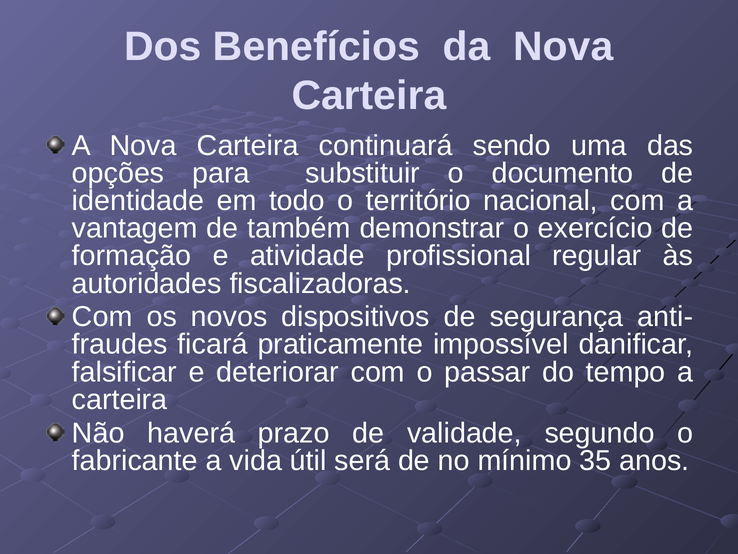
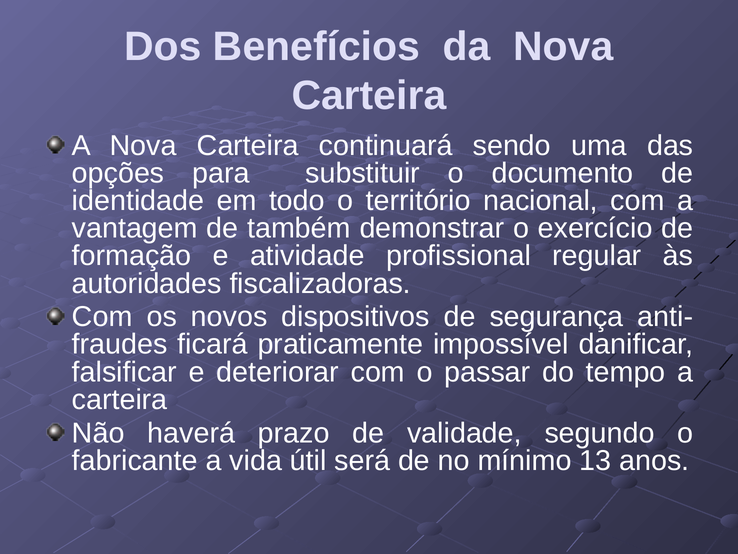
35: 35 -> 13
